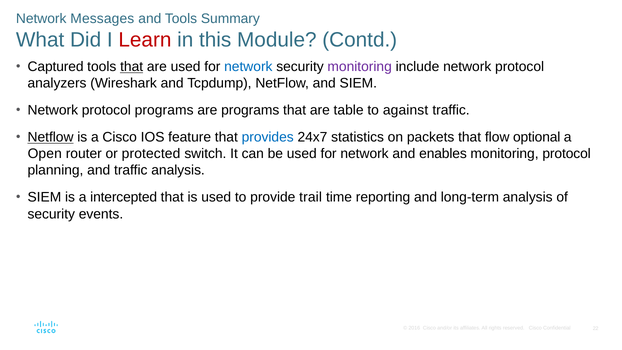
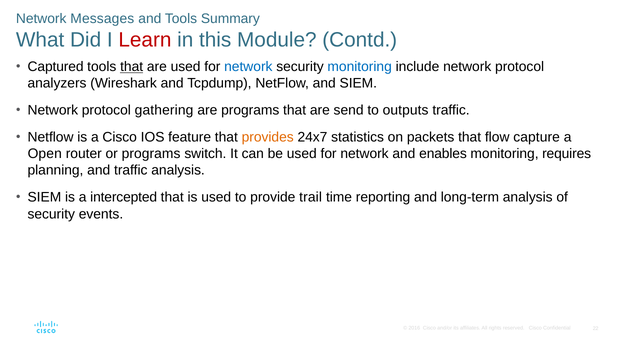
monitoring at (360, 67) colour: purple -> blue
protocol programs: programs -> gathering
table: table -> send
against: against -> outputs
Netflow at (51, 137) underline: present -> none
provides colour: blue -> orange
optional: optional -> capture
or protected: protected -> programs
monitoring protocol: protocol -> requires
